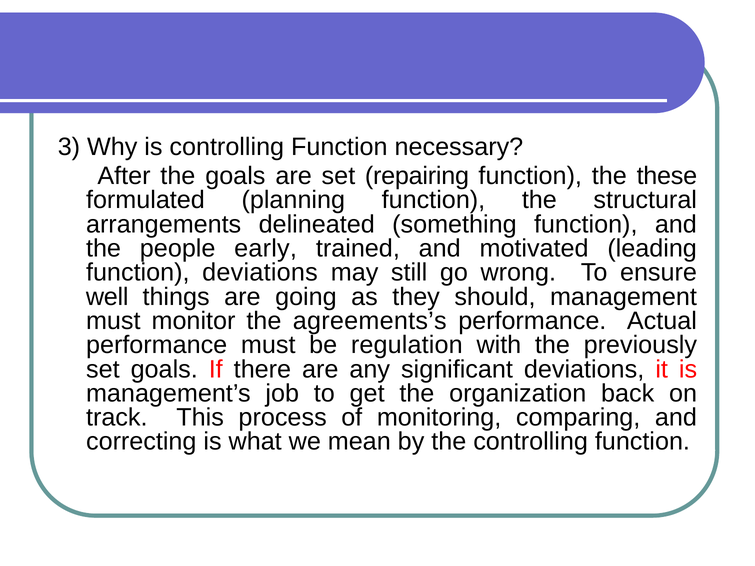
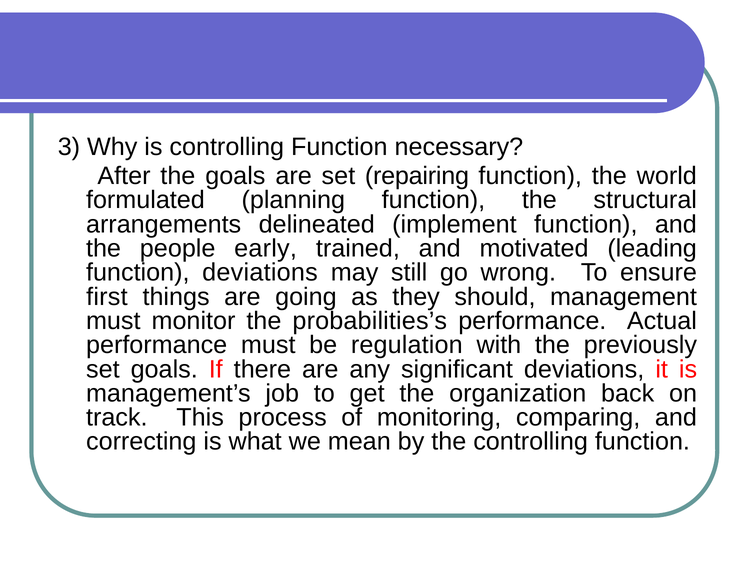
these: these -> world
something: something -> implement
well: well -> first
agreements’s: agreements’s -> probabilities’s
